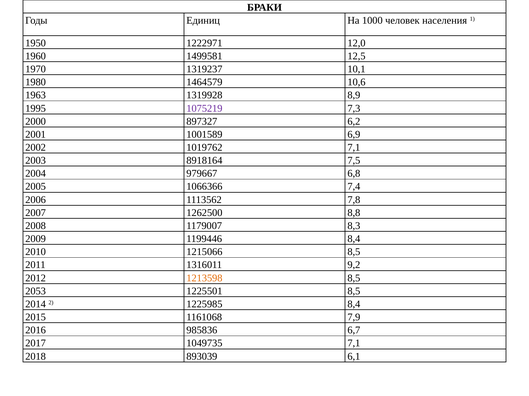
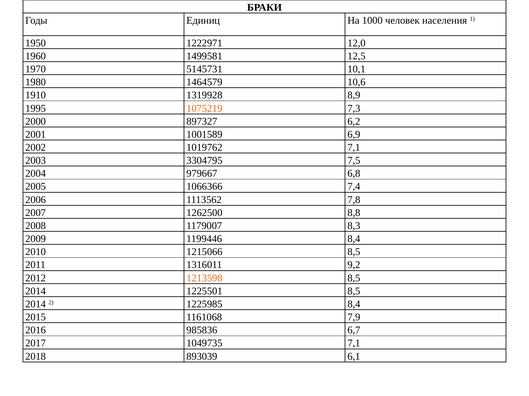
1319237: 1319237 -> 5145731
1963: 1963 -> 1910
1075219 colour: purple -> orange
8918164: 8918164 -> 3304795
2053 at (36, 292): 2053 -> 2014
